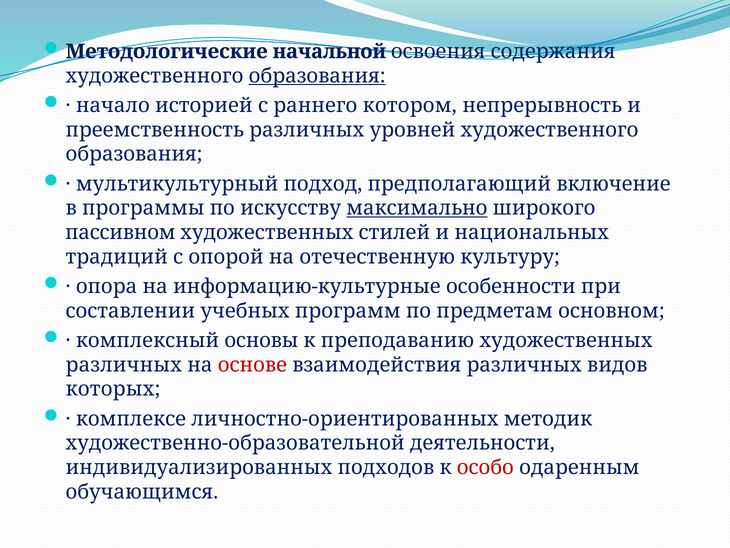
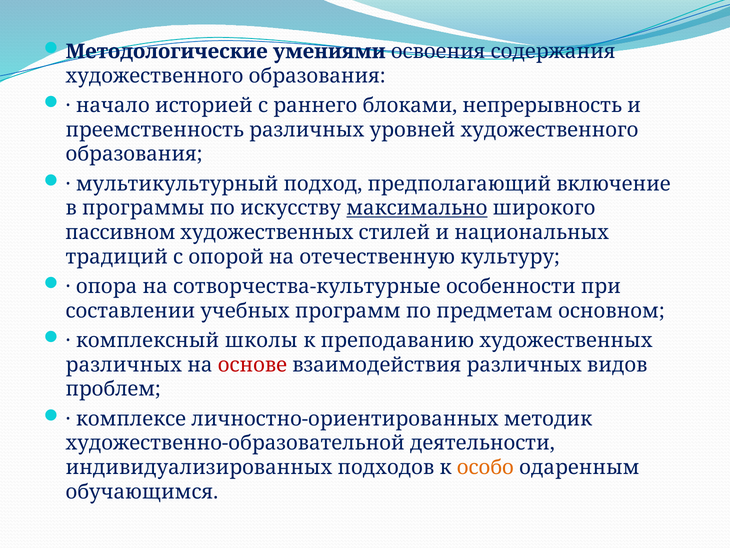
начальной: начальной -> умениями
образования at (317, 76) underline: present -> none
котором: котором -> блоками
информацию-культурные: информацию-культурные -> сотворчества-культурные
основы: основы -> школы
которых: которых -> проблем
особо colour: red -> orange
